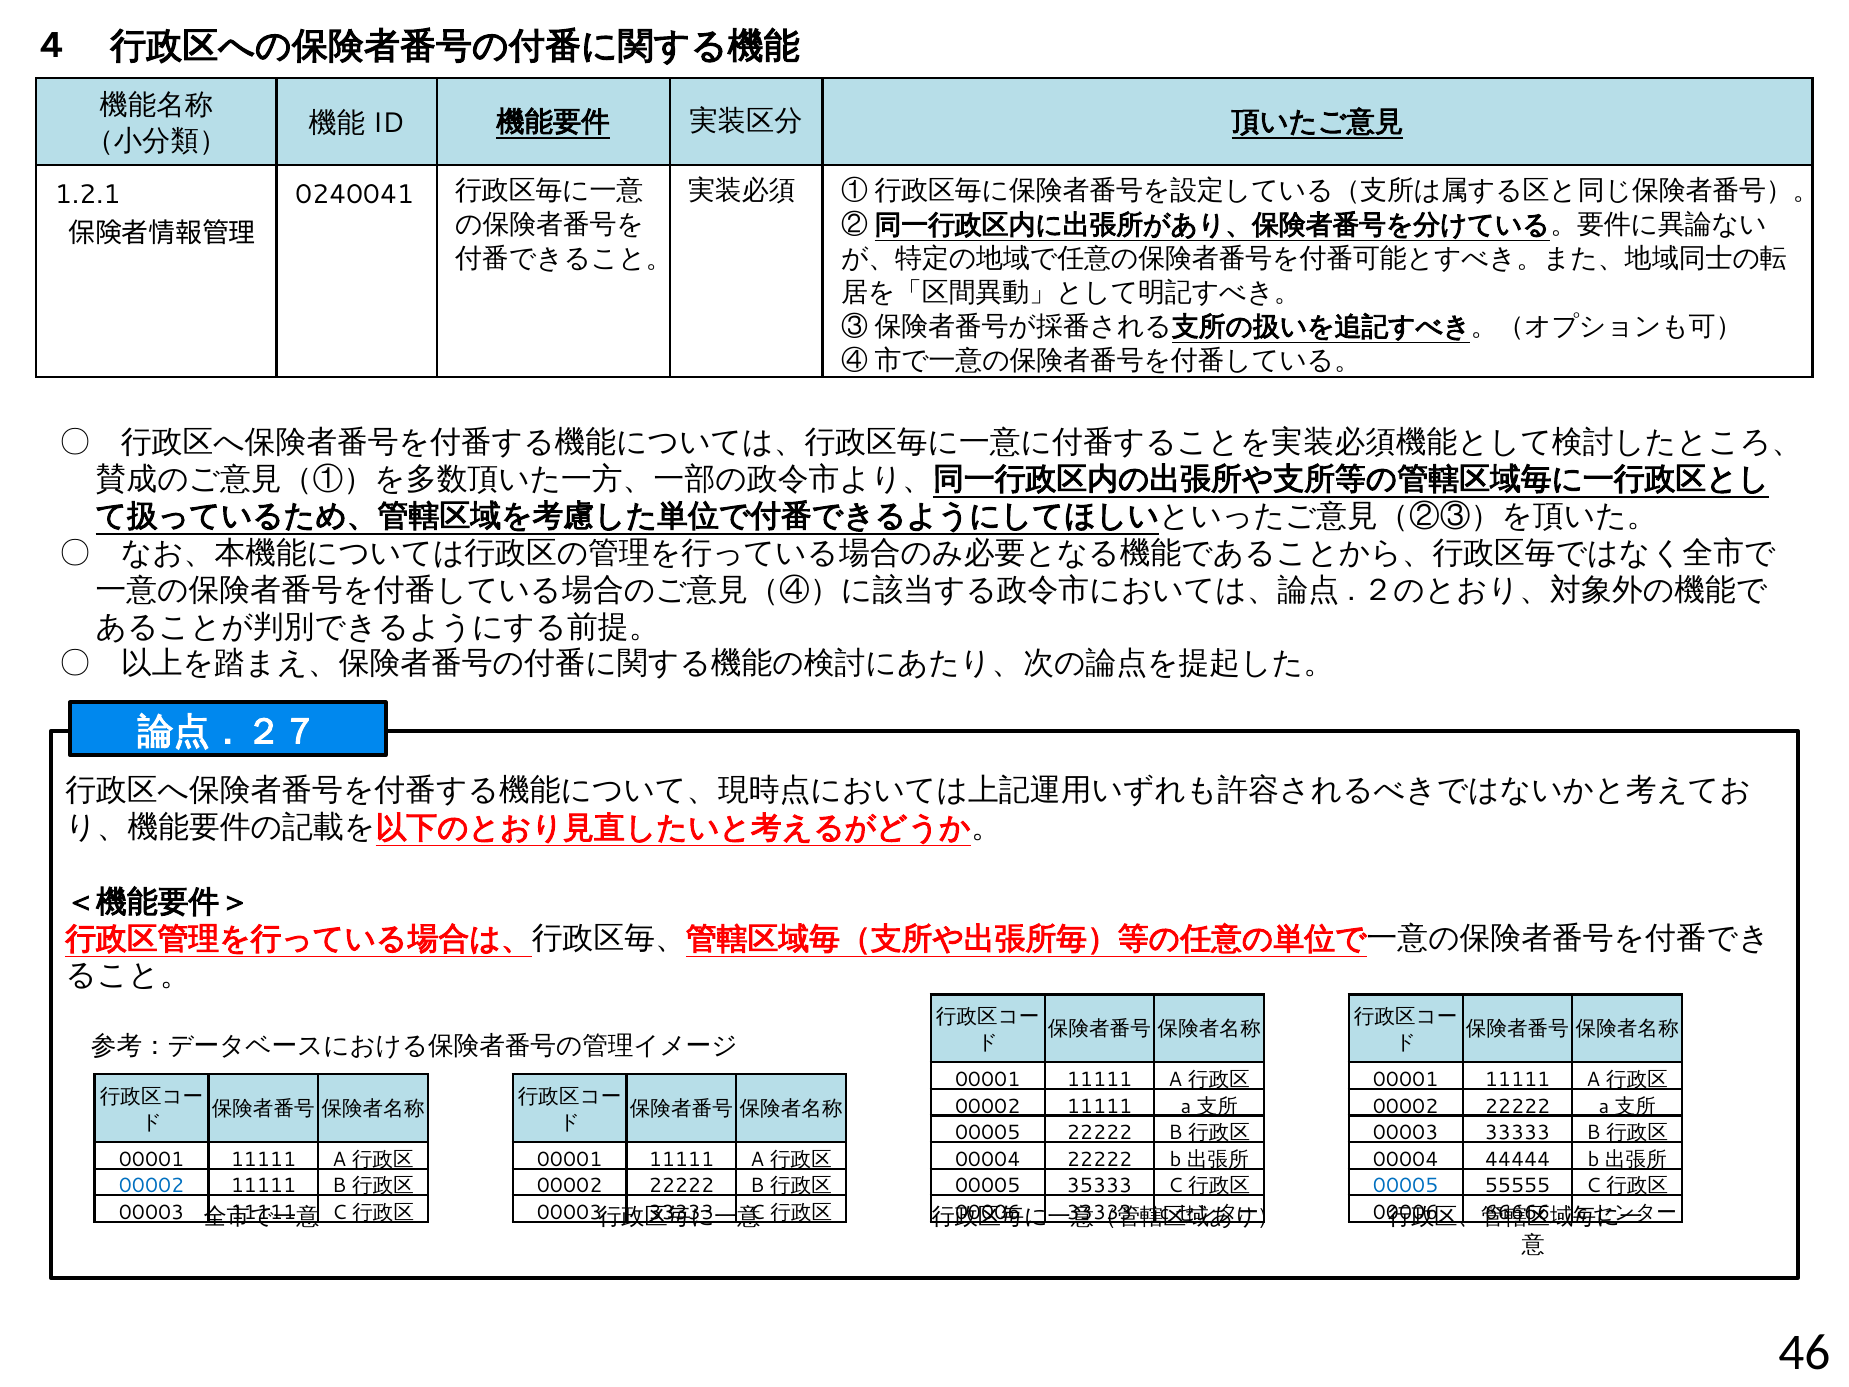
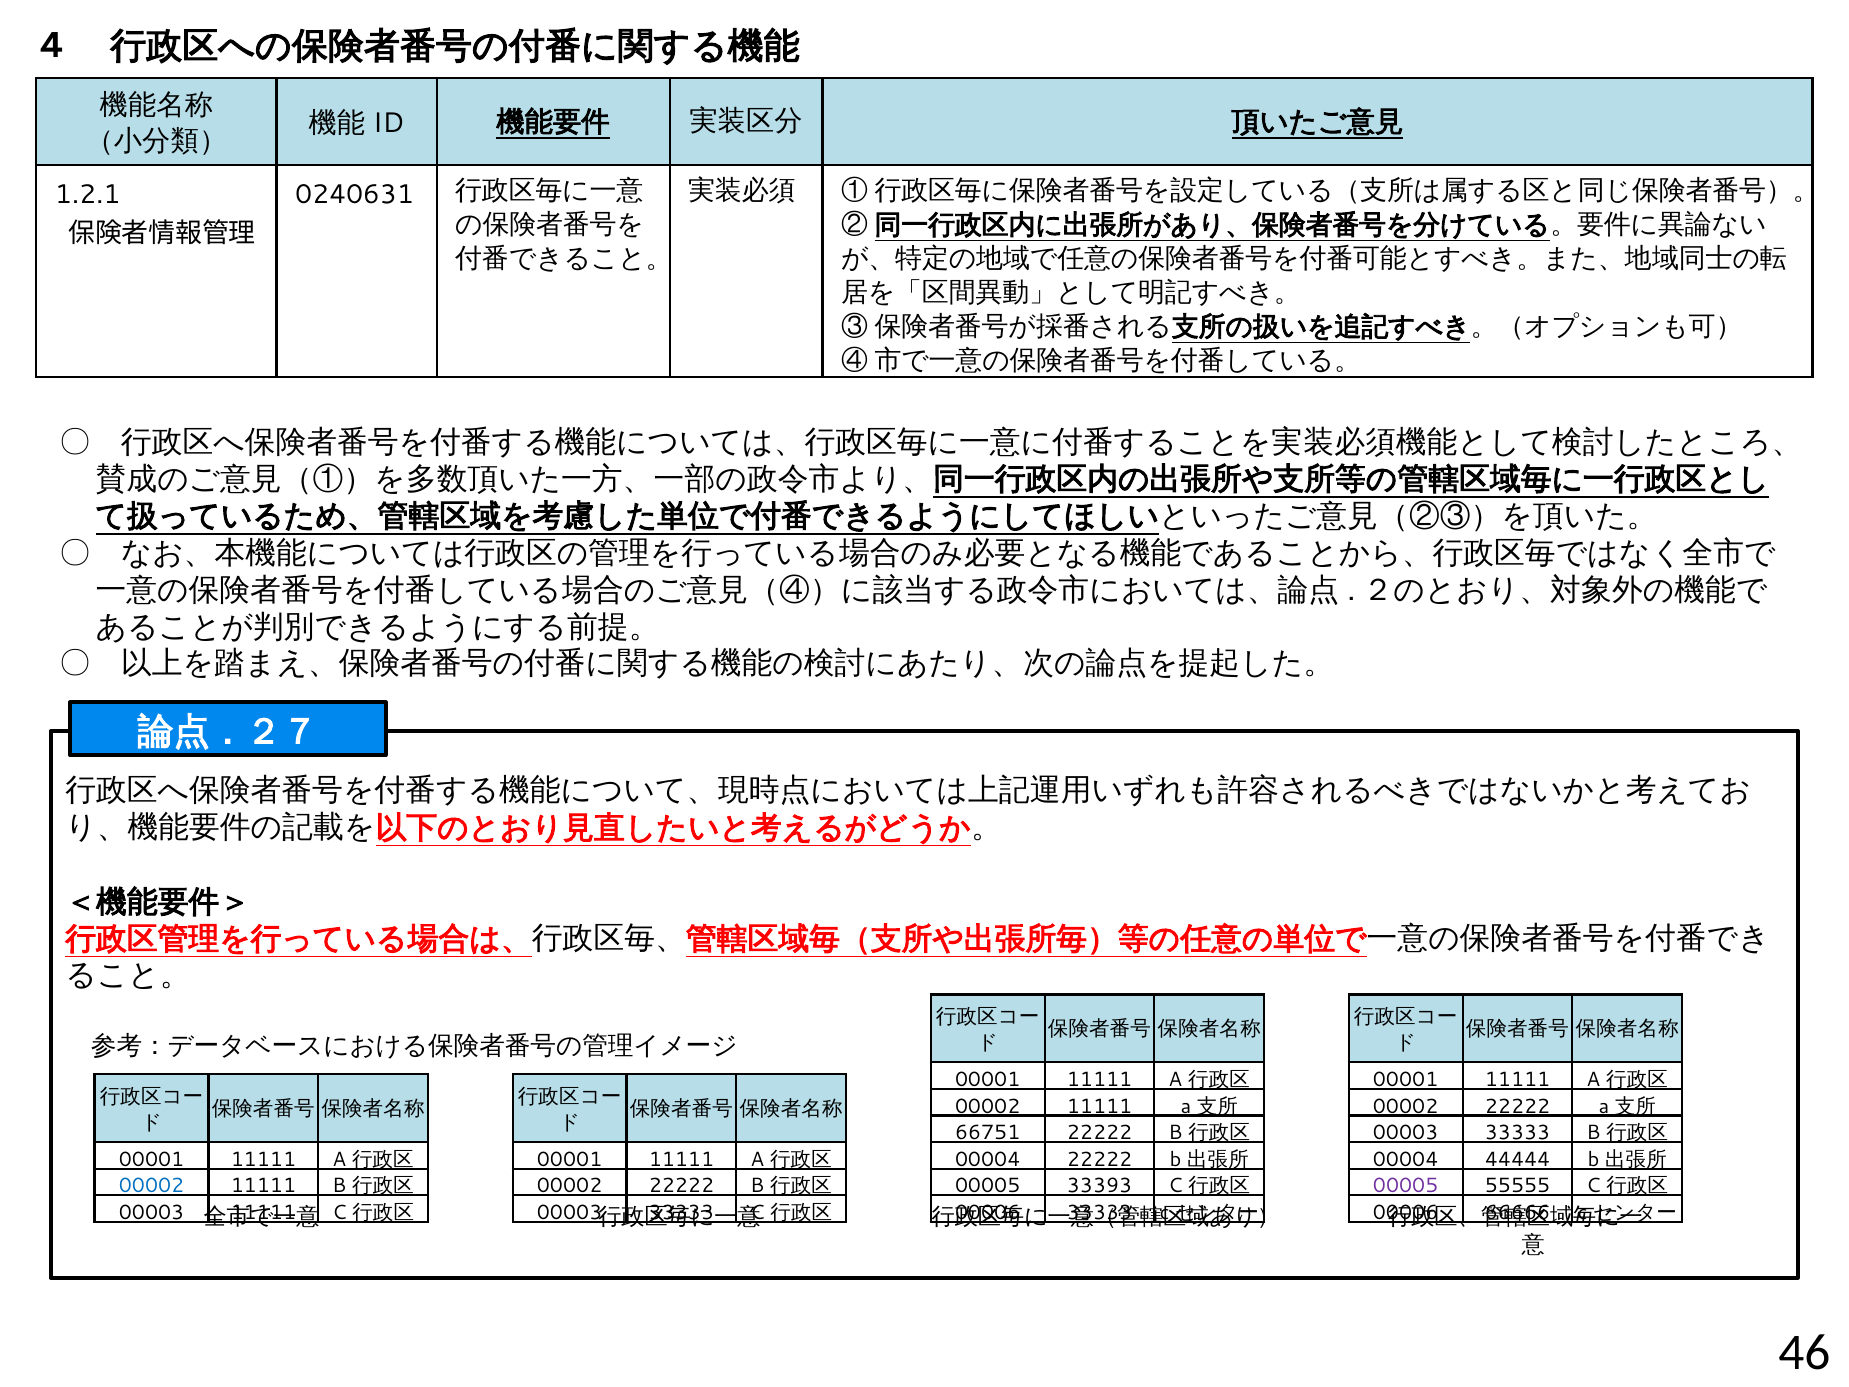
0240041: 0240041 -> 0240631
00005 at (988, 1133): 00005 -> 66751
35333: 35333 -> 33393
00005 at (1406, 1186) colour: blue -> purple
